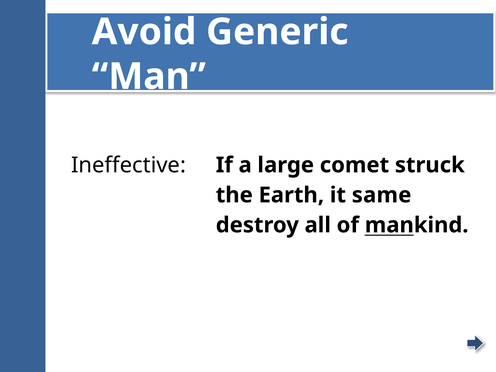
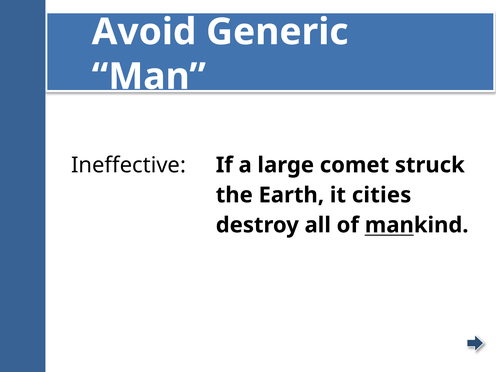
same: same -> cities
